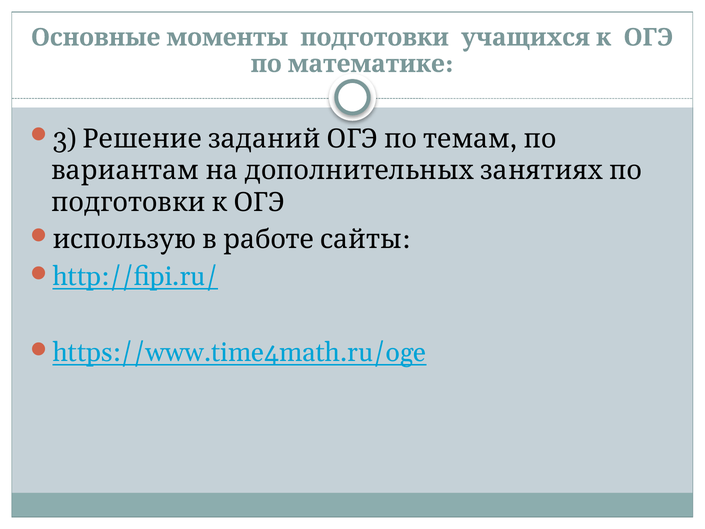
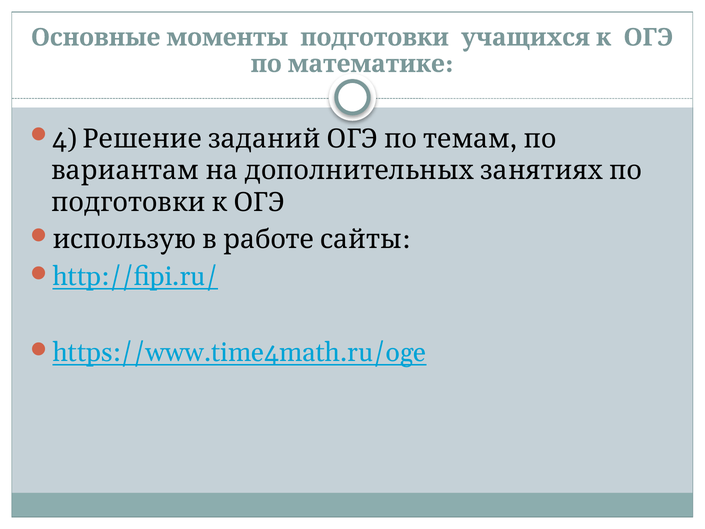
3: 3 -> 4
